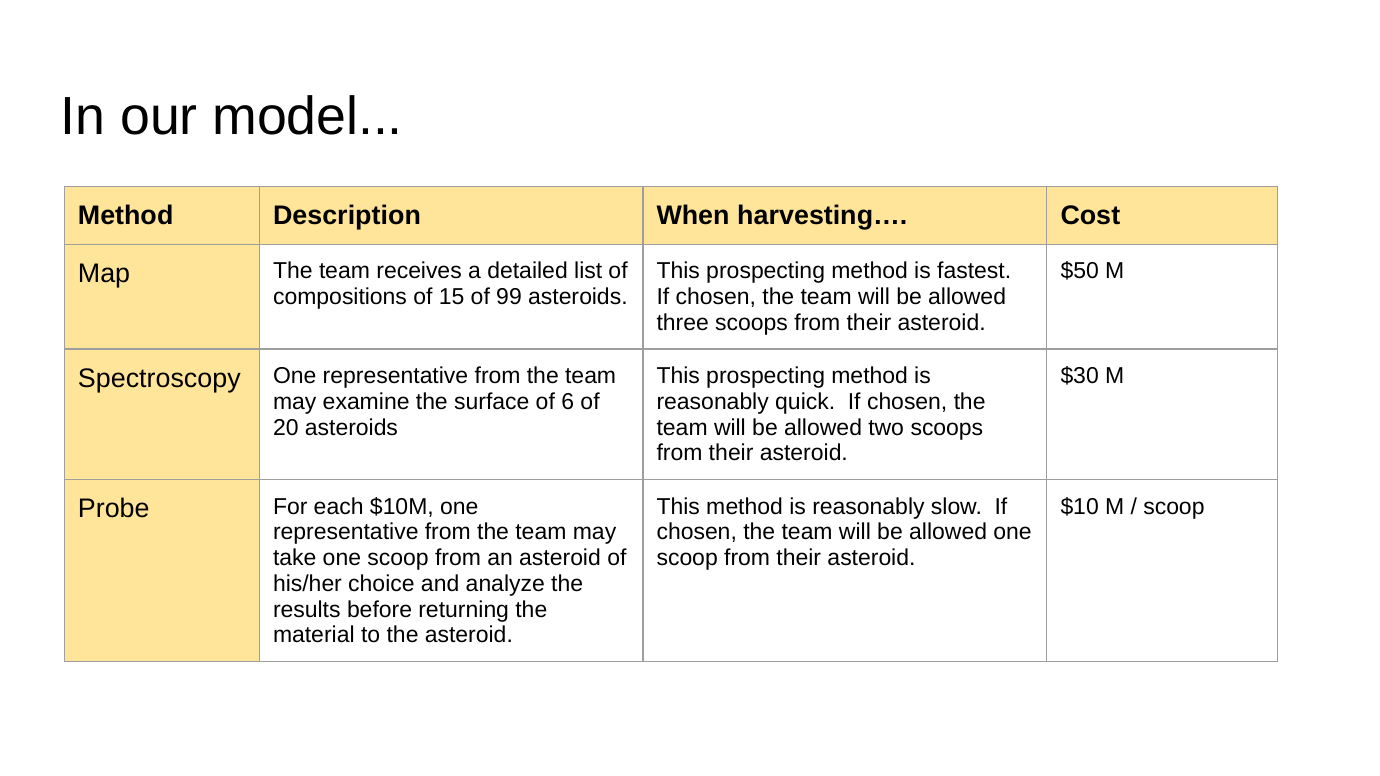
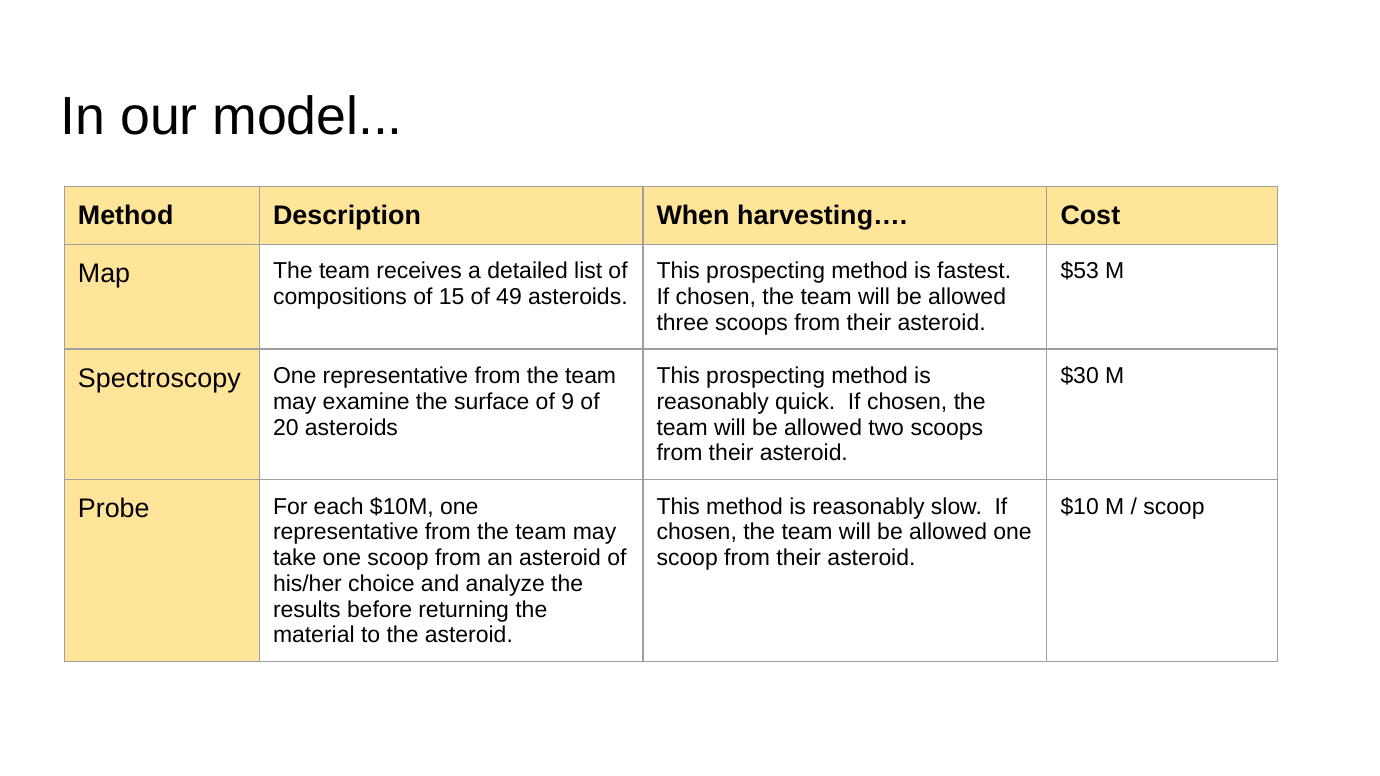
$50: $50 -> $53
99: 99 -> 49
6: 6 -> 9
